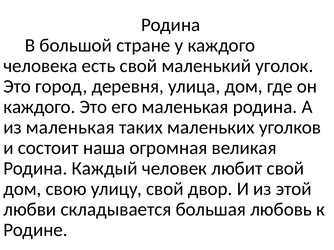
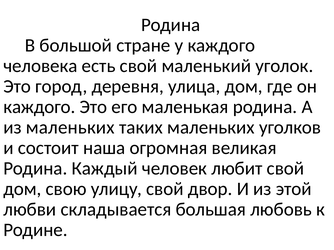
из маленькая: маленькая -> маленьких
